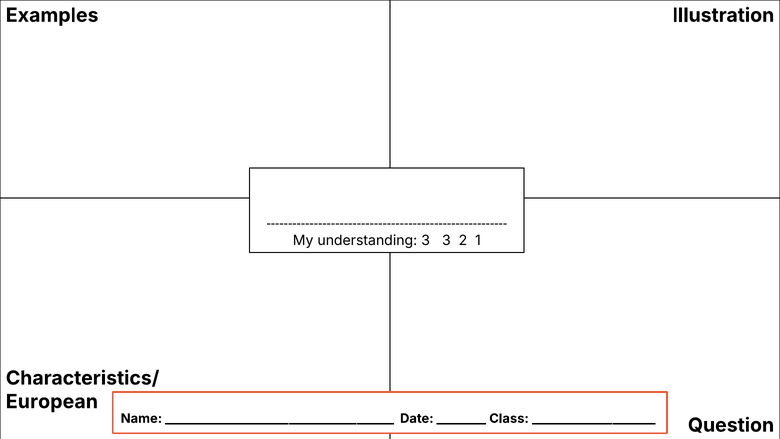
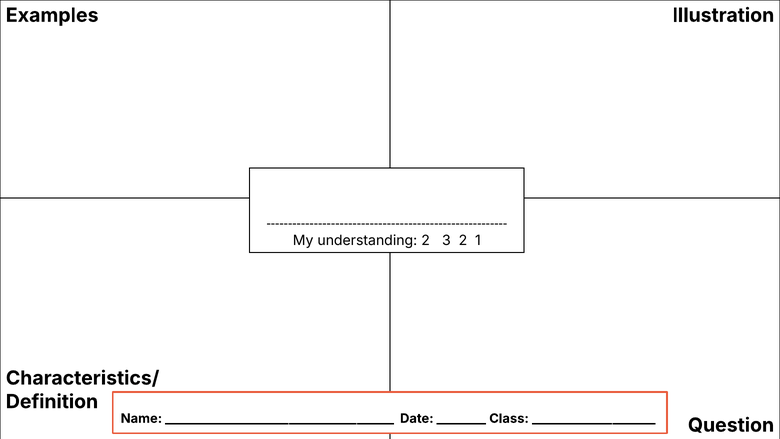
understanding 3: 3 -> 2
European: European -> Definition
